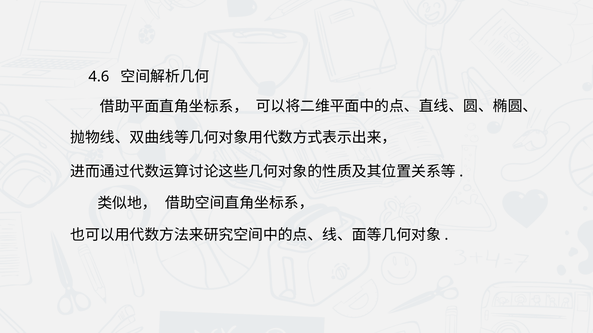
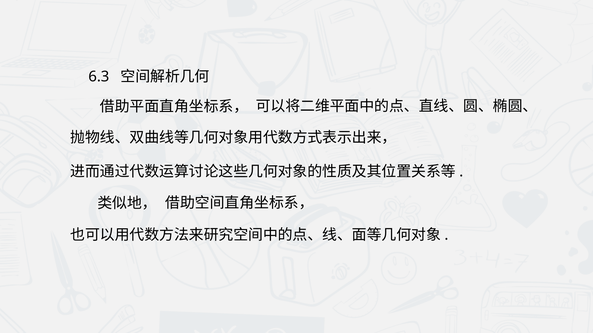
4.6: 4.6 -> 6.3
